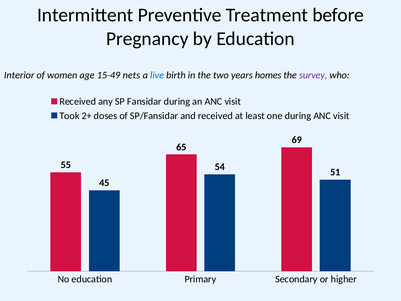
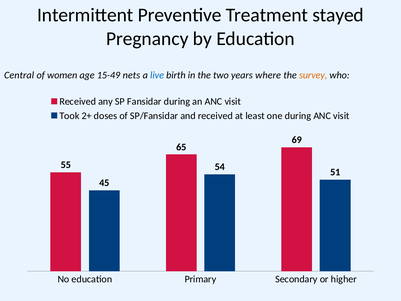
before: before -> stayed
Interior: Interior -> Central
homes: homes -> where
survey colour: purple -> orange
